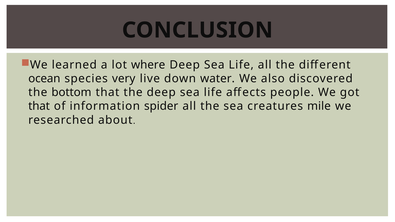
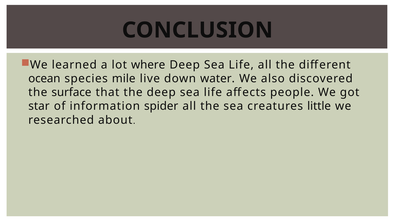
very: very -> mile
bottom: bottom -> surface
that at (39, 106): that -> star
mile: mile -> little
